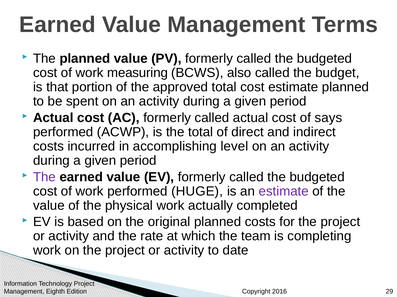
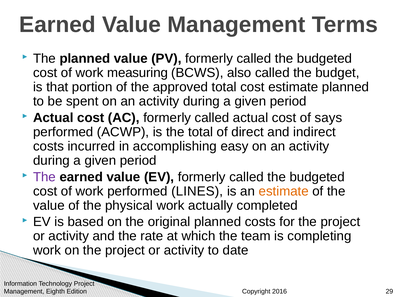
level: level -> easy
HUGE: HUGE -> LINES
estimate at (284, 192) colour: purple -> orange
